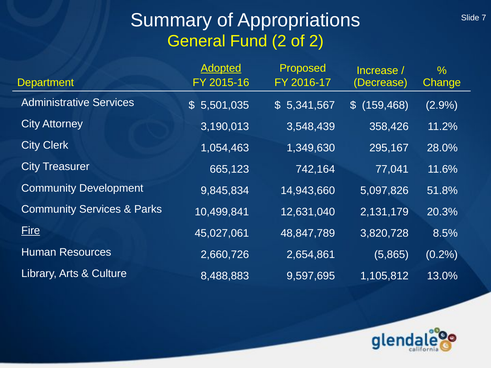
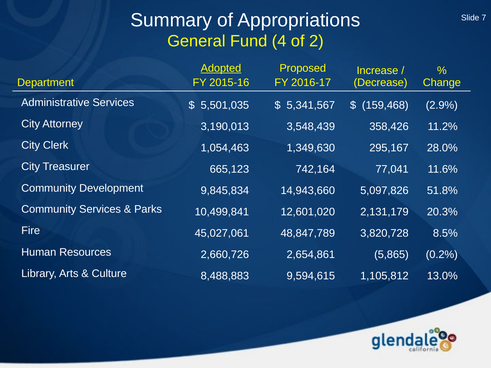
Fund 2: 2 -> 4
12,631,040: 12,631,040 -> 12,601,020
Fire underline: present -> none
9,597,695: 9,597,695 -> 9,594,615
